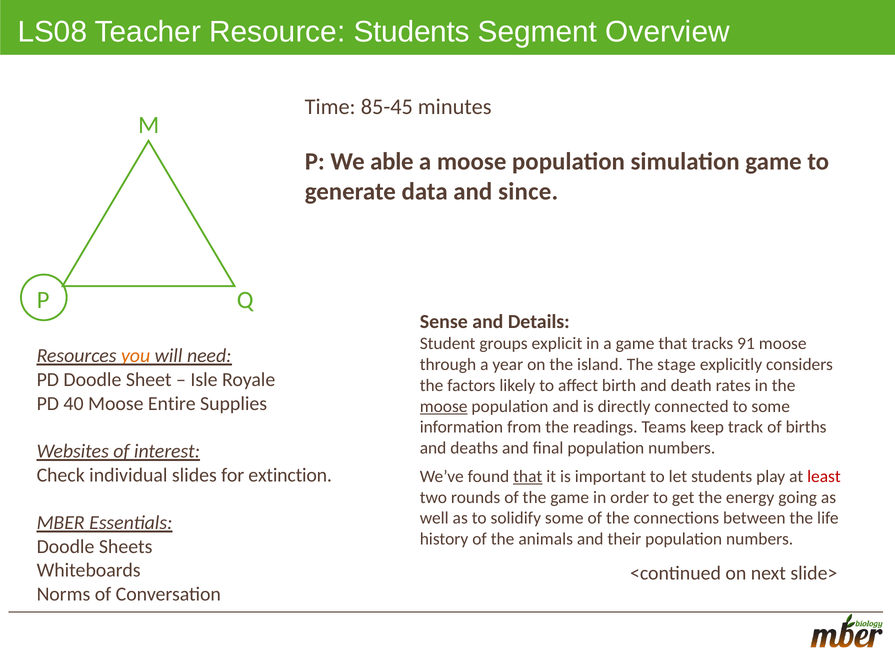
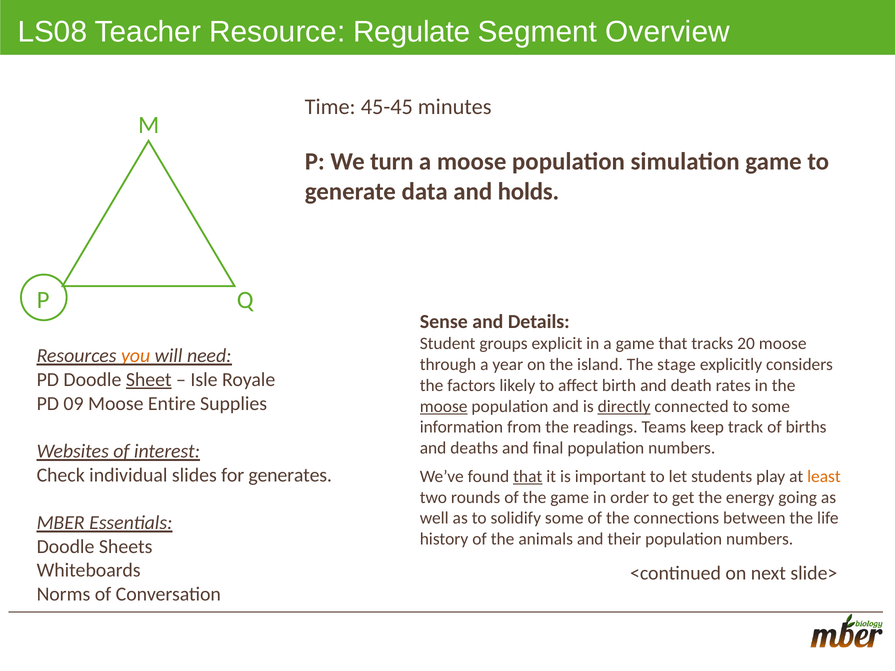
Resource Students: Students -> Regulate
85-45: 85-45 -> 45-45
able: able -> turn
since: since -> holds
91: 91 -> 20
Sheet underline: none -> present
40: 40 -> 09
directly underline: none -> present
extinction: extinction -> generates
least colour: red -> orange
